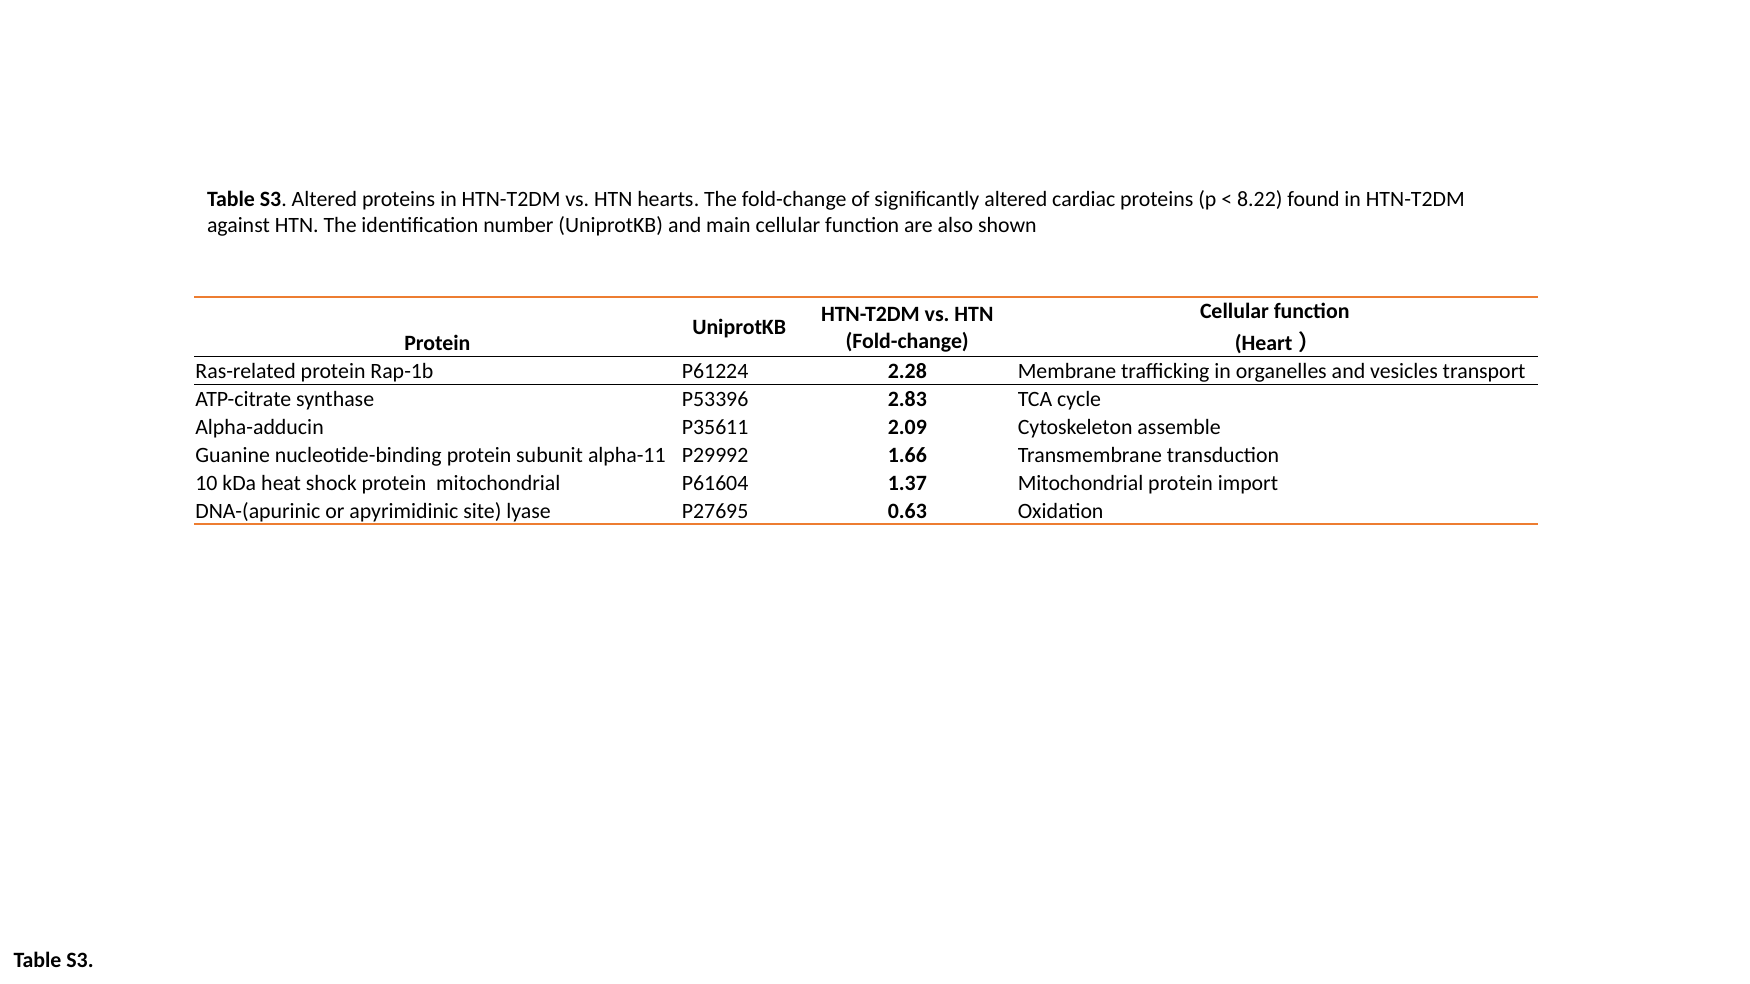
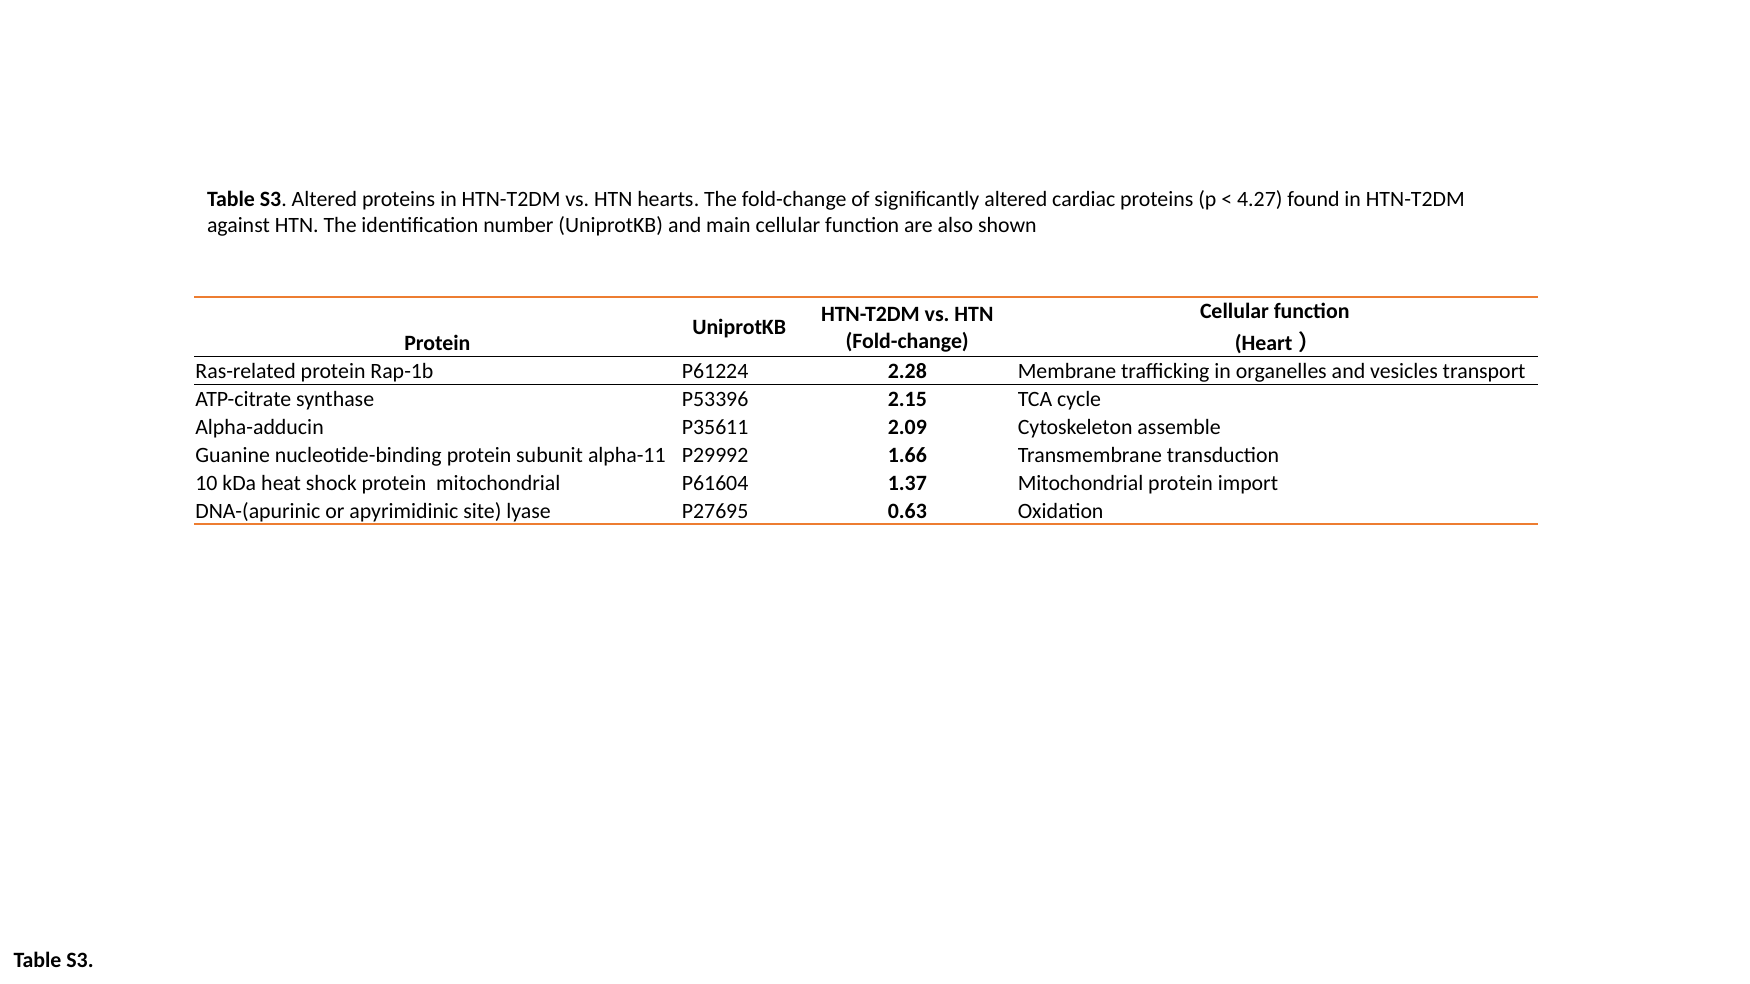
8.22: 8.22 -> 4.27
2.83: 2.83 -> 2.15
